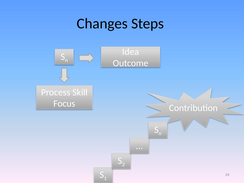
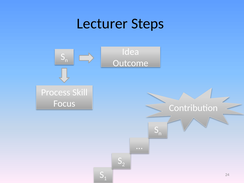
Changes: Changes -> Lecturer
